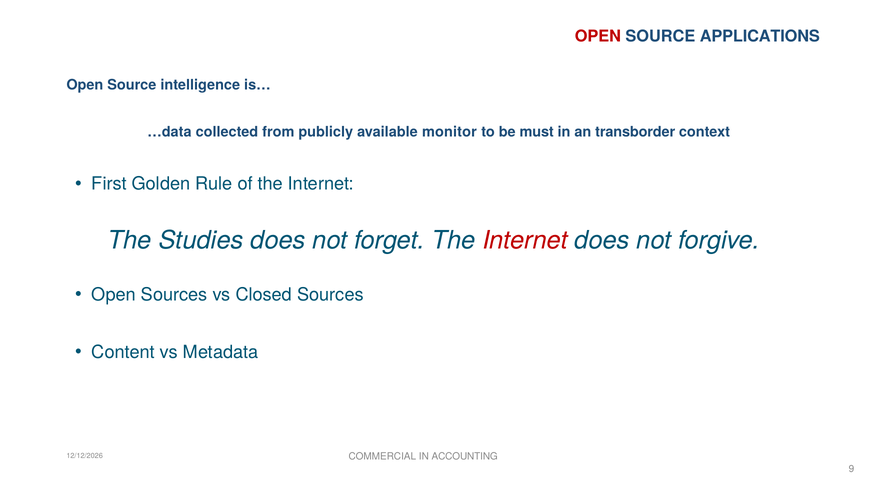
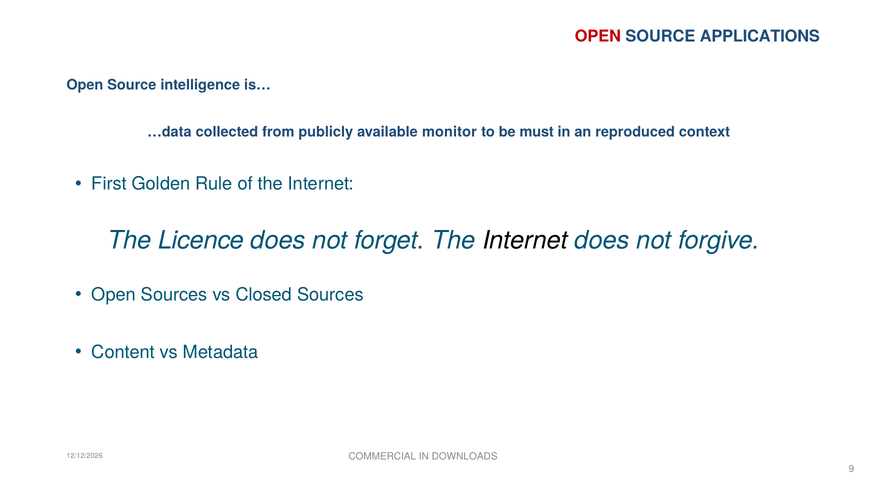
transborder: transborder -> reproduced
Studies: Studies -> Licence
Internet at (525, 240) colour: red -> black
ACCOUNTING: ACCOUNTING -> DOWNLOADS
